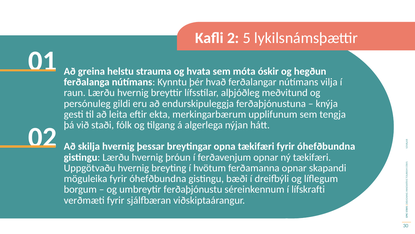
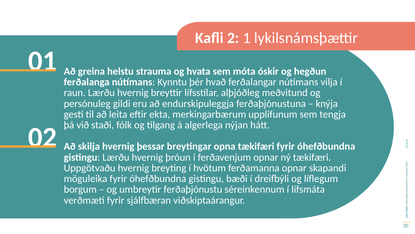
5: 5 -> 1
lífskrafti: lífskrafti -> lífsmáta
